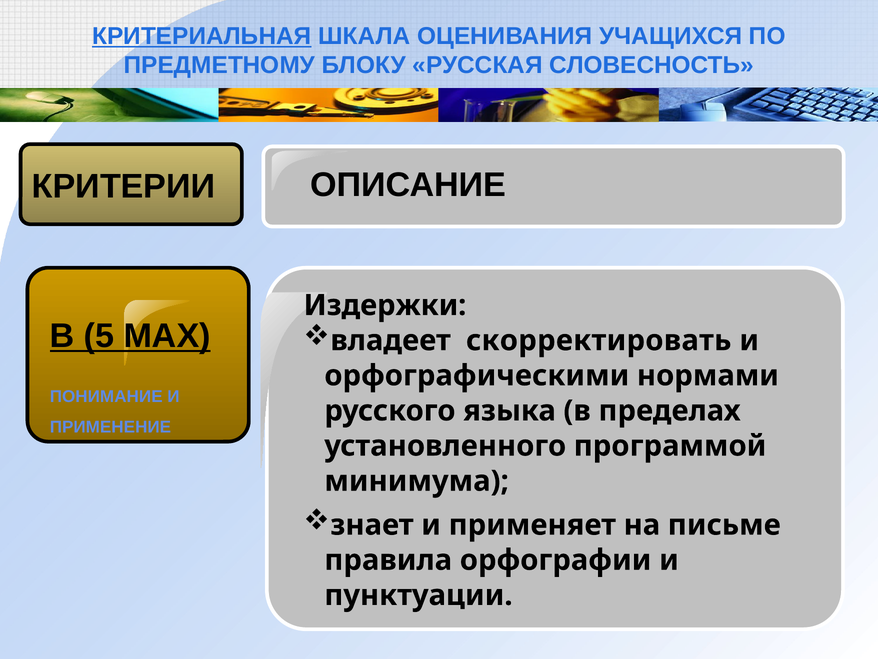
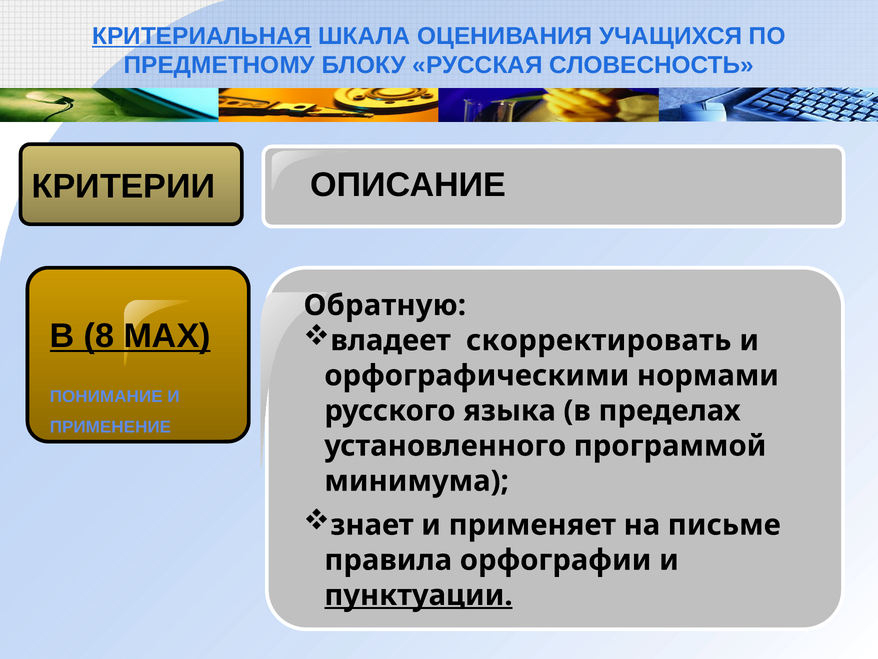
Издержки: Издержки -> Обратную
5: 5 -> 8
пунктуации underline: none -> present
